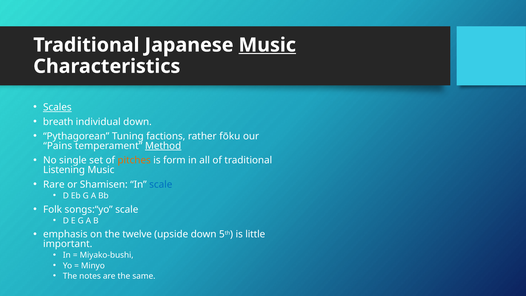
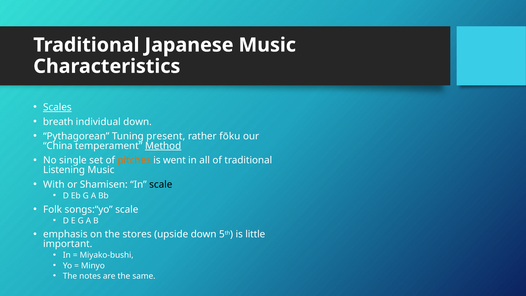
Music at (267, 45) underline: present -> none
factions: factions -> present
Pains: Pains -> China
form: form -> went
Rare: Rare -> With
scale at (161, 184) colour: blue -> black
twelve: twelve -> stores
